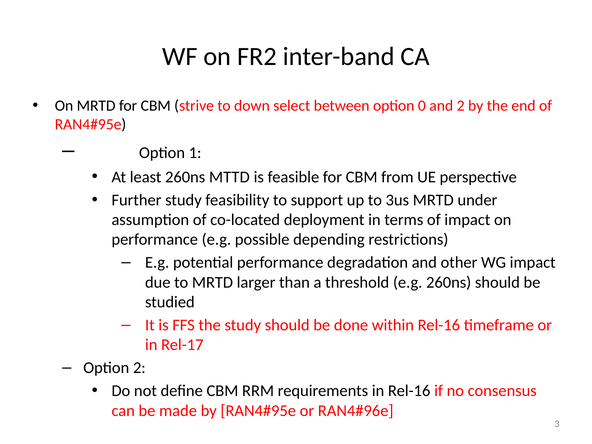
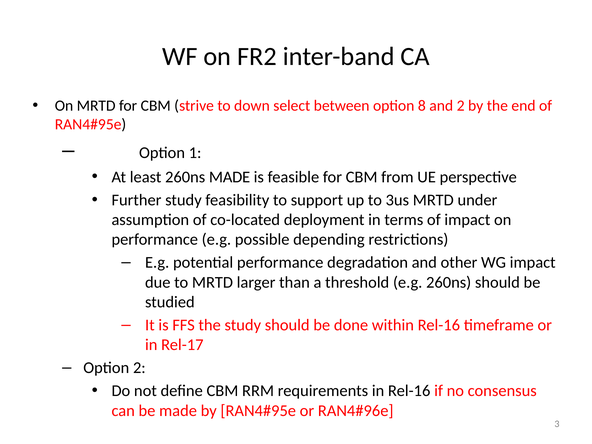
0: 0 -> 8
260ns MTTD: MTTD -> MADE
